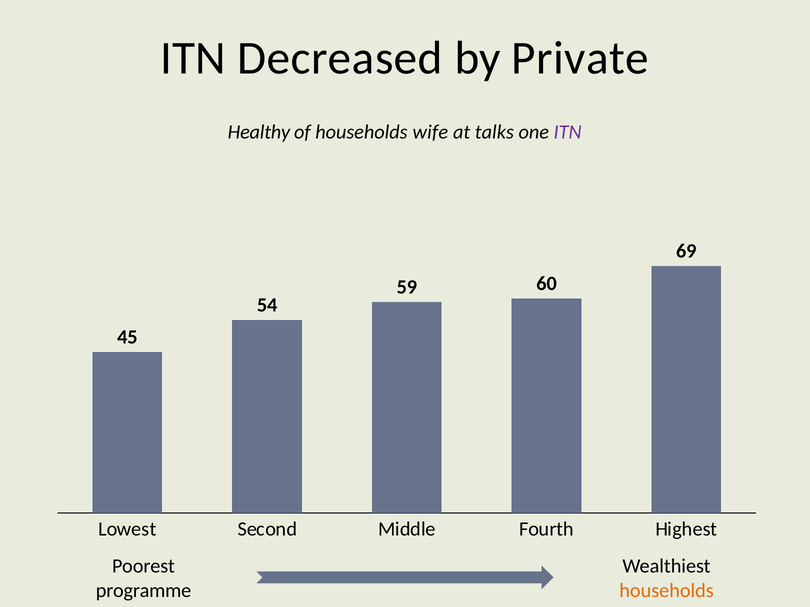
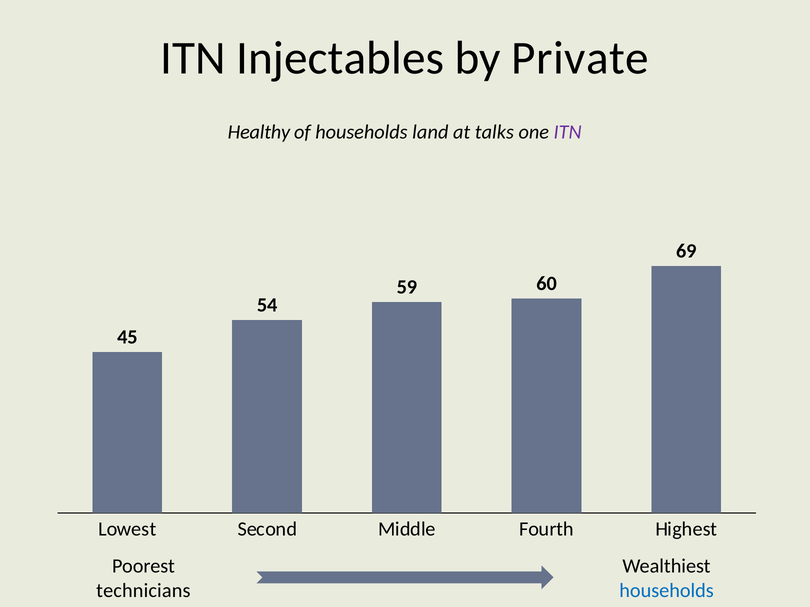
Decreased: Decreased -> Injectables
wife: wife -> land
programme: programme -> technicians
households at (667, 591) colour: orange -> blue
